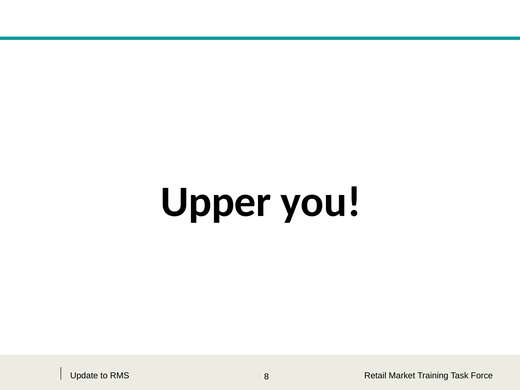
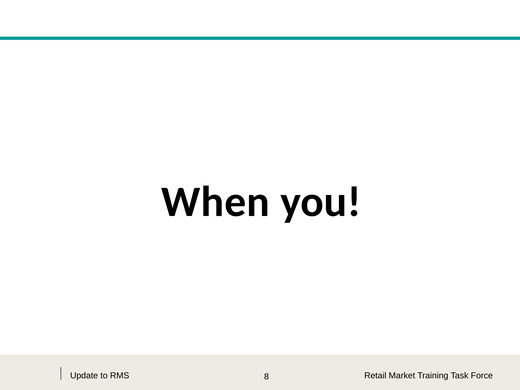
Upper: Upper -> When
